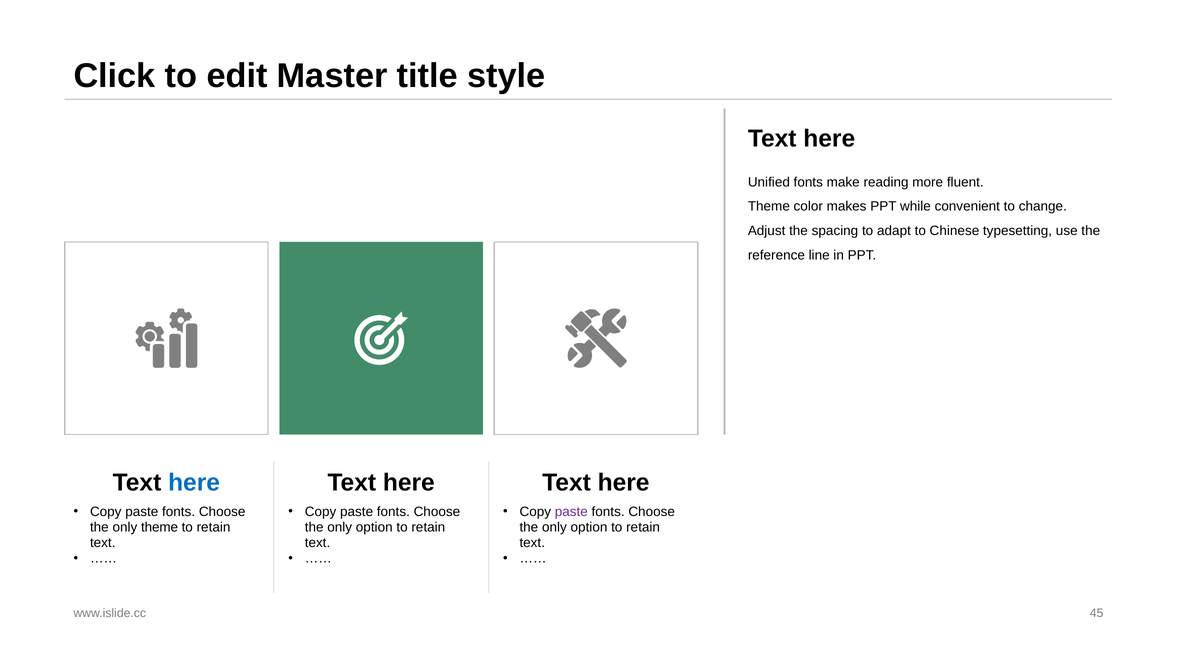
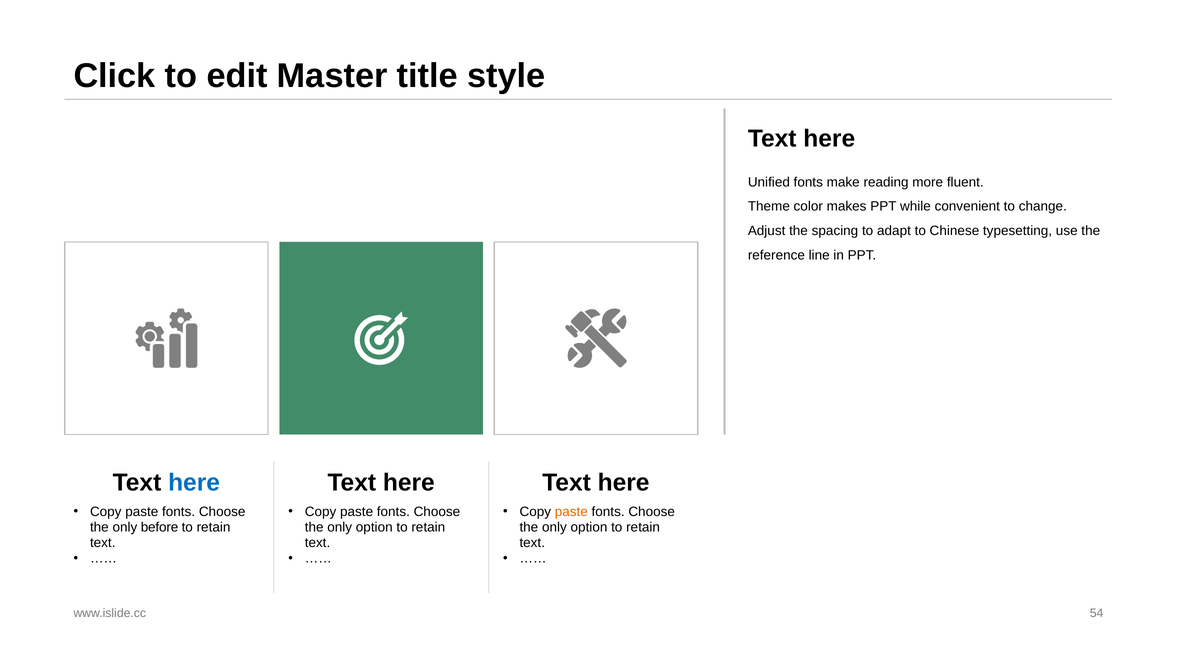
paste at (571, 512) colour: purple -> orange
only theme: theme -> before
45: 45 -> 54
